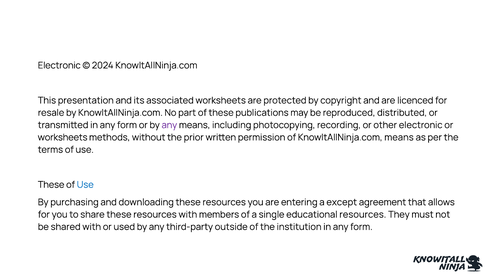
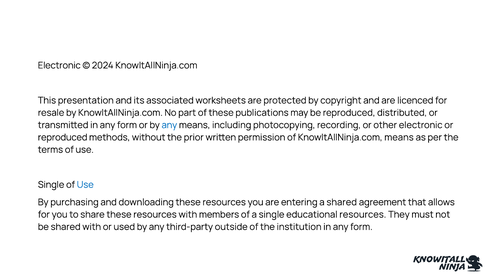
any at (169, 125) colour: purple -> blue
worksheets at (63, 137): worksheets -> reproduced
These at (51, 184): These -> Single
a except: except -> shared
